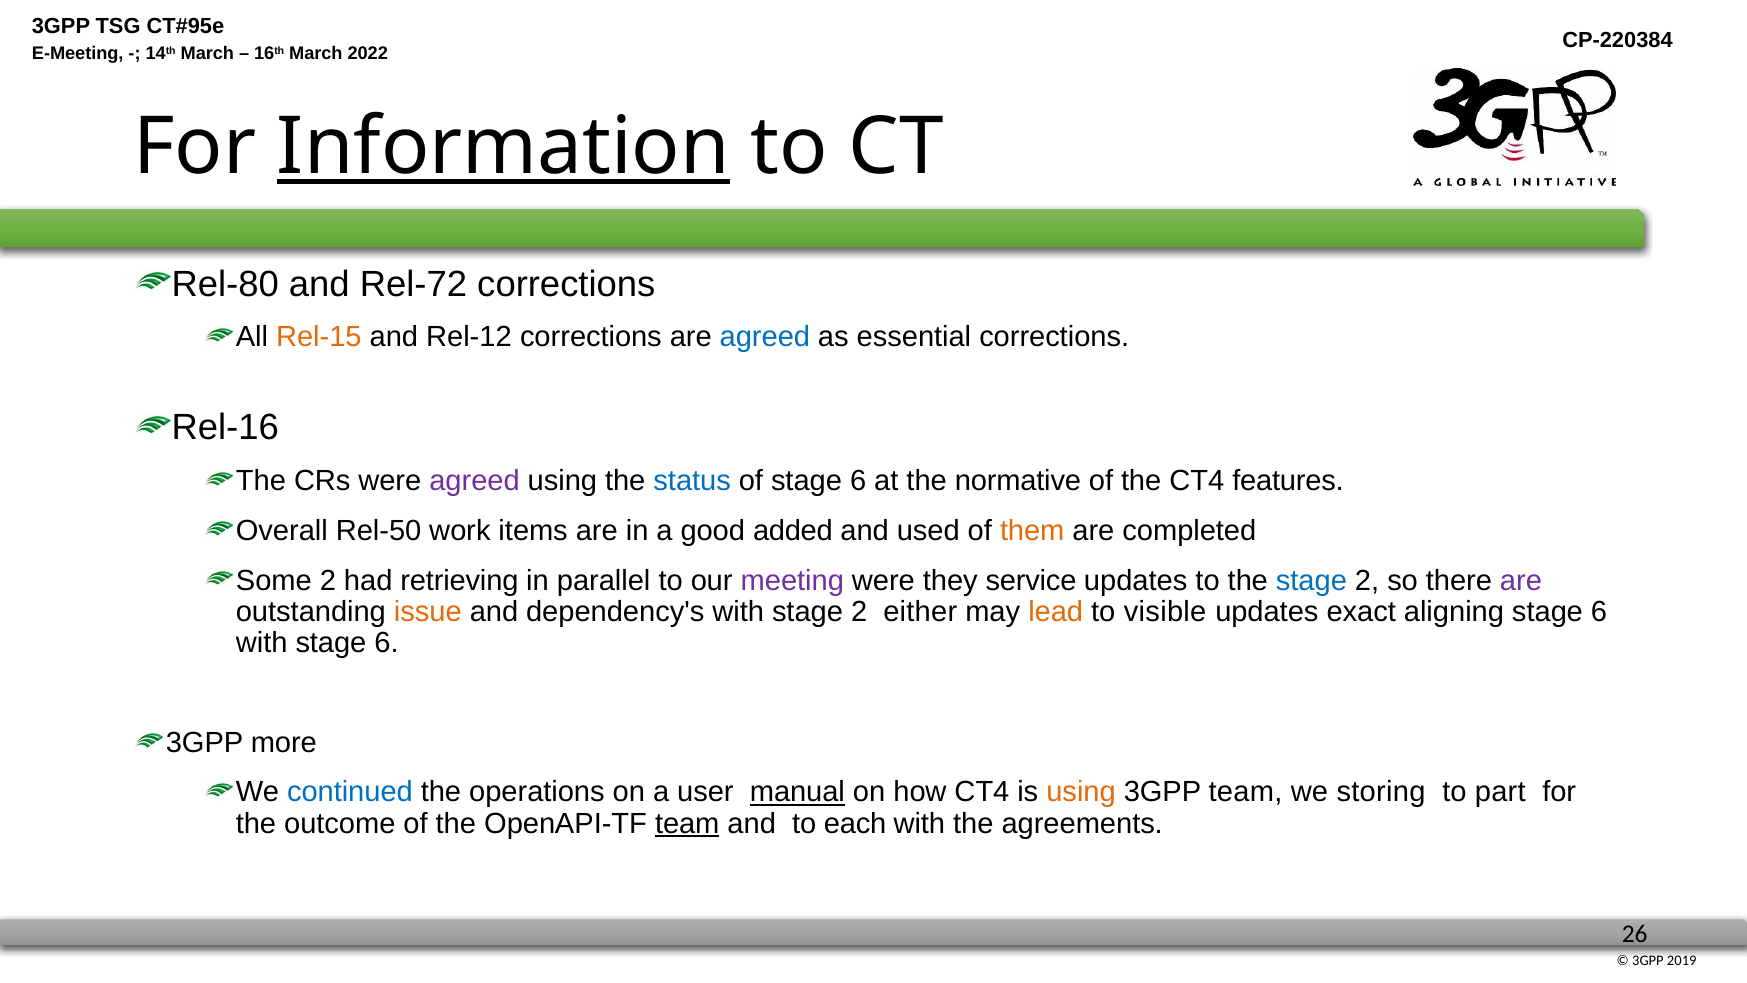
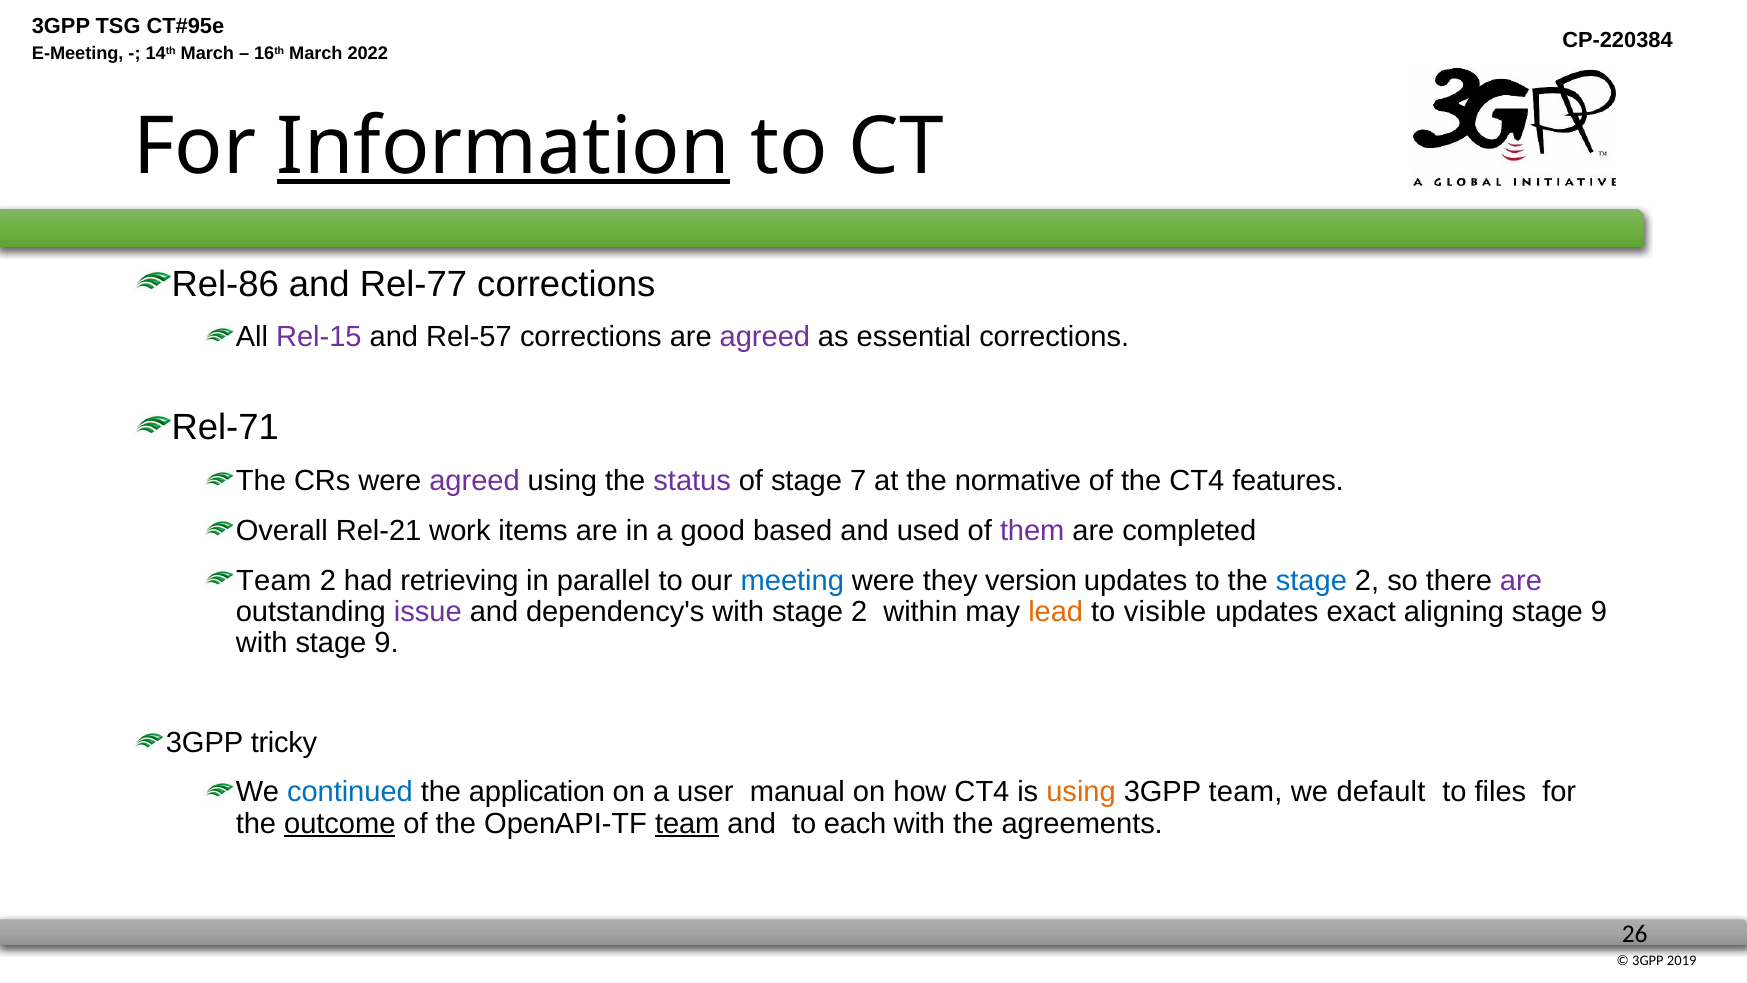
Rel-80: Rel-80 -> Rel-86
Rel-72: Rel-72 -> Rel-77
Rel-15 colour: orange -> purple
Rel-12: Rel-12 -> Rel-57
agreed at (765, 337) colour: blue -> purple
Rel-16: Rel-16 -> Rel-71
status colour: blue -> purple
of stage 6: 6 -> 7
Rel-50: Rel-50 -> Rel-21
added: added -> based
them colour: orange -> purple
Some at (274, 580): Some -> Team
meeting colour: purple -> blue
service: service -> version
issue colour: orange -> purple
either: either -> within
aligning stage 6: 6 -> 9
with stage 6: 6 -> 9
more: more -> tricky
operations: operations -> application
manual underline: present -> none
storing: storing -> default
part: part -> files
outcome underline: none -> present
